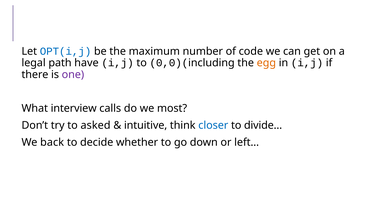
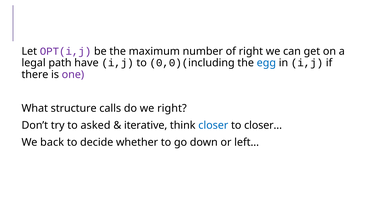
OPT(i,j colour: blue -> purple
of code: code -> right
egg colour: orange -> blue
interview: interview -> structure
we most: most -> right
intuitive: intuitive -> iterative
divide…: divide… -> closer…
